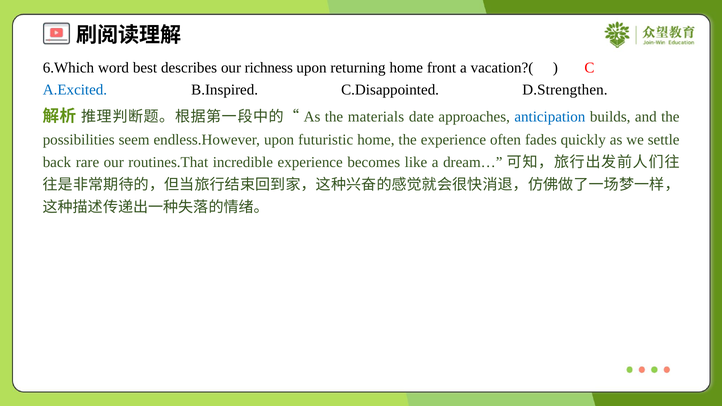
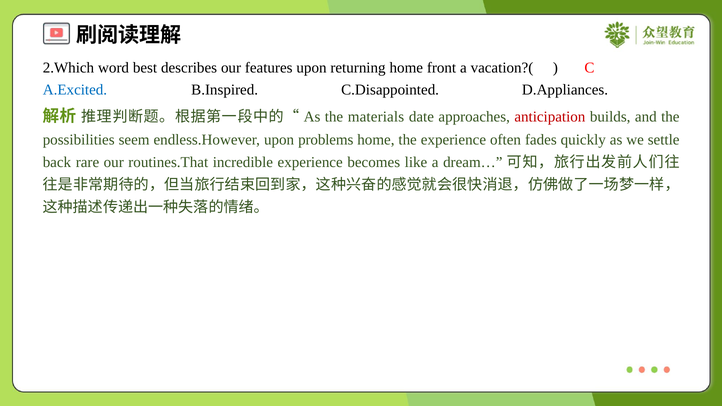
6.Which: 6.Which -> 2.Which
richness: richness -> features
D.Strengthen: D.Strengthen -> D.Appliances
anticipation colour: blue -> red
futuristic: futuristic -> problems
